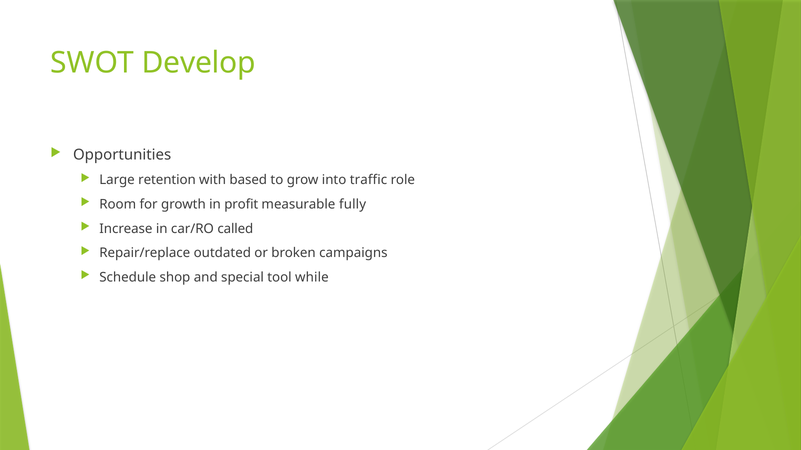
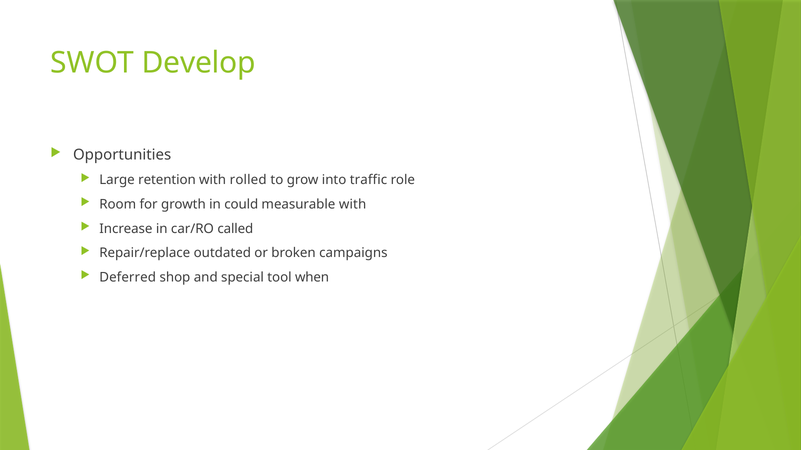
based: based -> rolled
profit: profit -> could
measurable fully: fully -> with
Schedule: Schedule -> Deferred
while: while -> when
